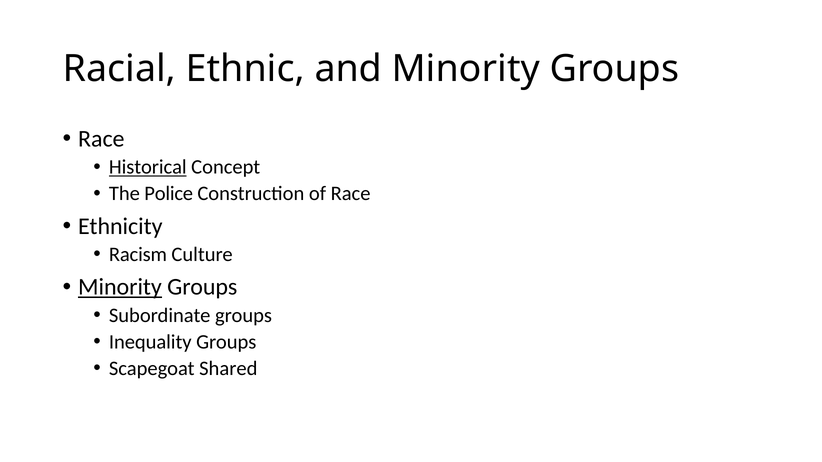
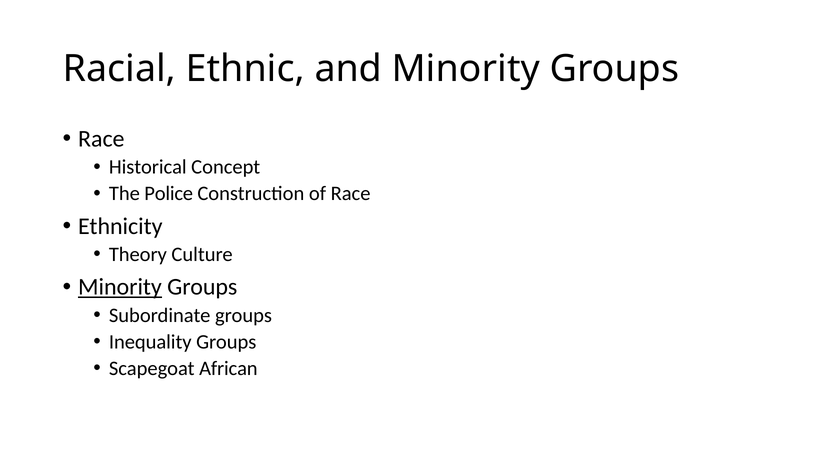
Historical underline: present -> none
Racism: Racism -> Theory
Shared: Shared -> African
